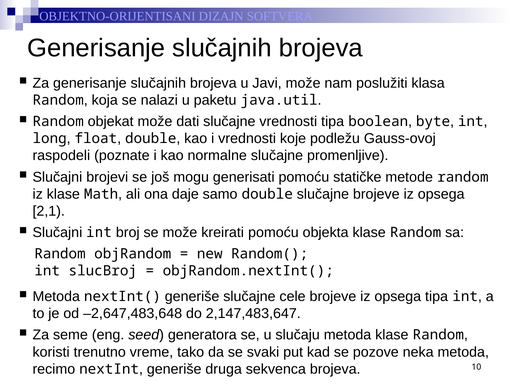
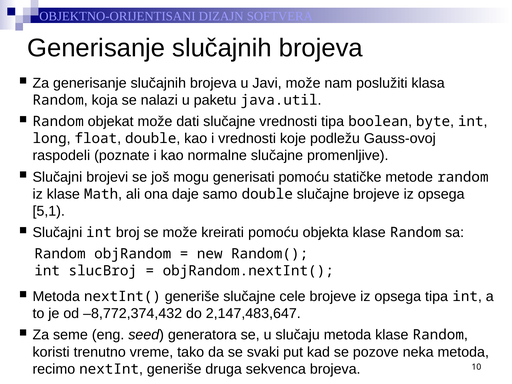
2,1: 2,1 -> 5,1
–2,647,483,648: –2,647,483,648 -> –8,772,374,432
